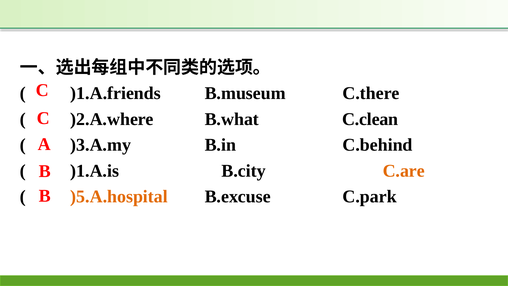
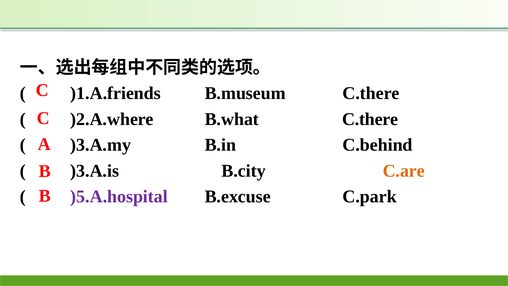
B.what C.clean: C.clean -> C.there
)1.A.is: )1.A.is -> )3.A.is
)5.A.hospital colour: orange -> purple
